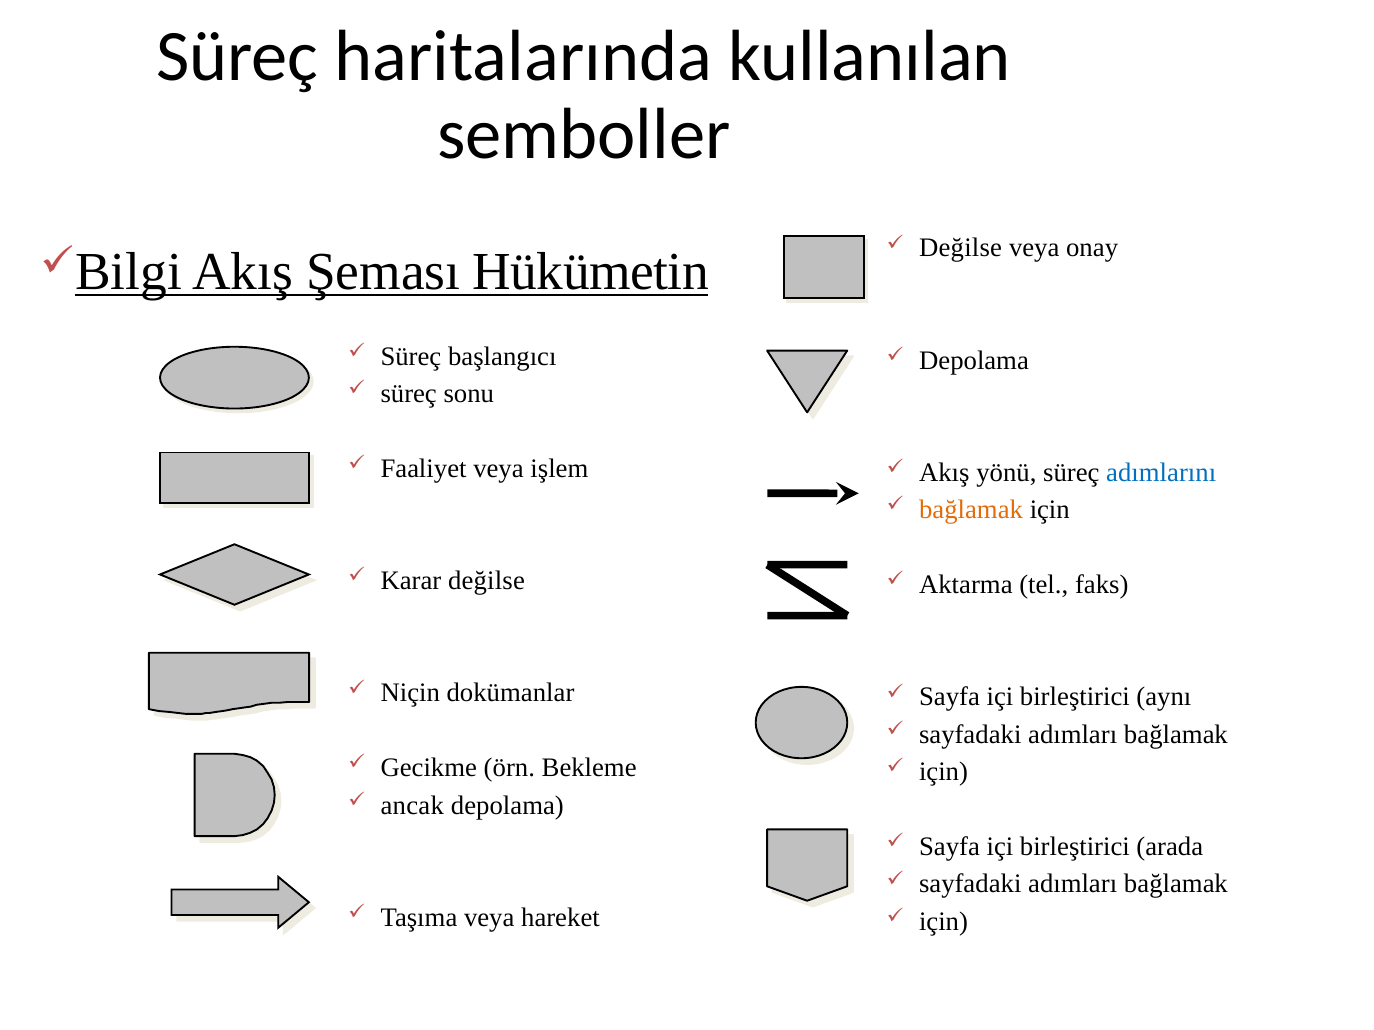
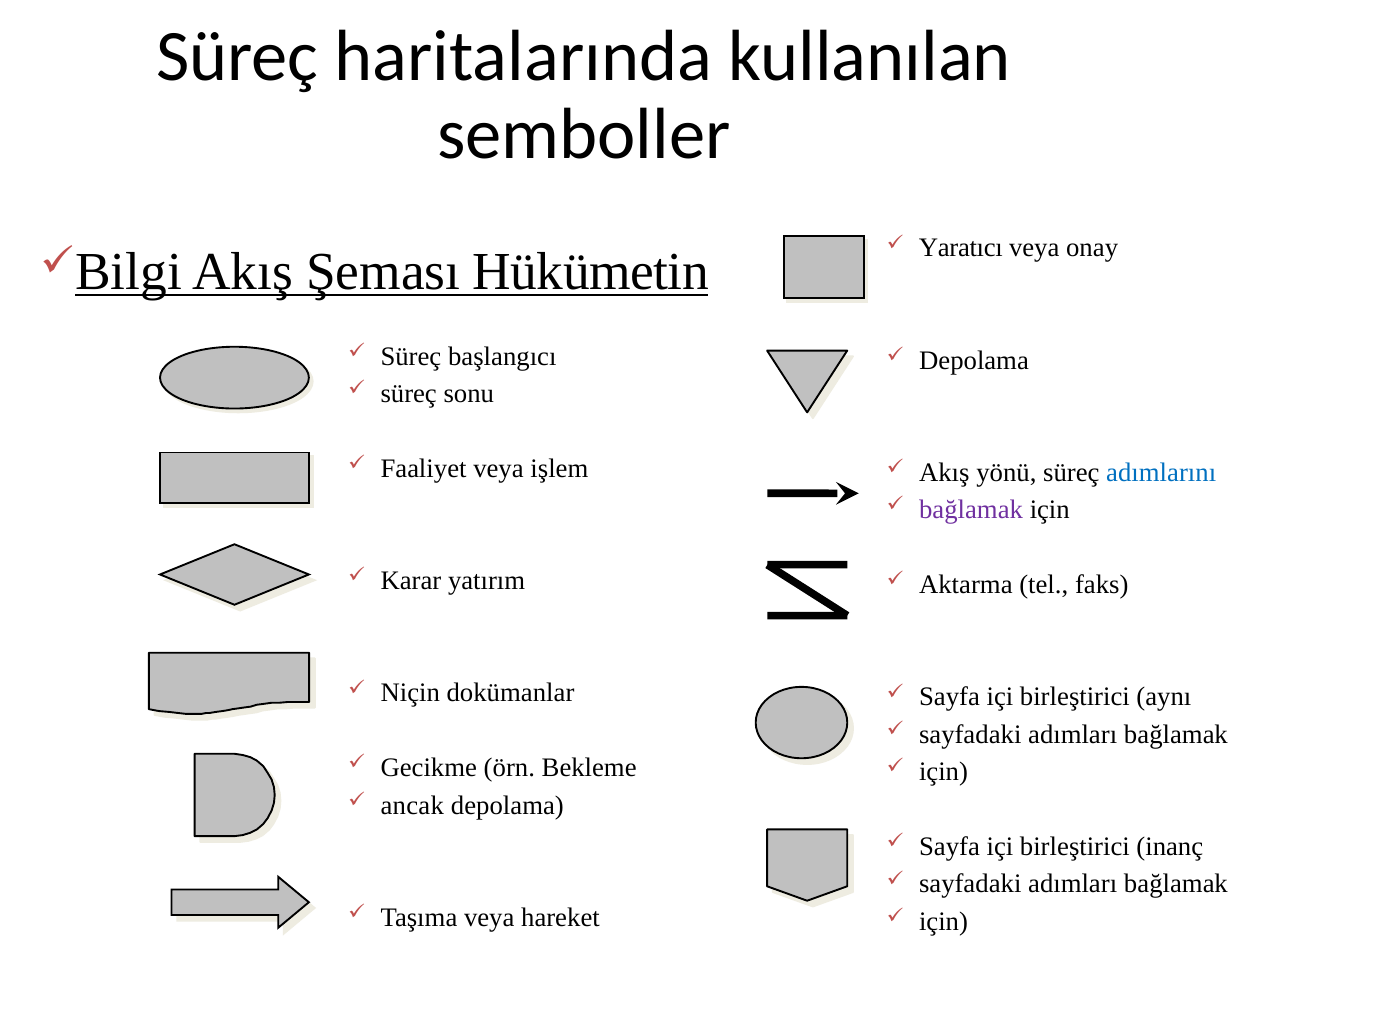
Değilse at (961, 248): Değilse -> Yaratıcı
bağlamak at (971, 510) colour: orange -> purple
Karar değilse: değilse -> yatırım
arada: arada -> inanç
